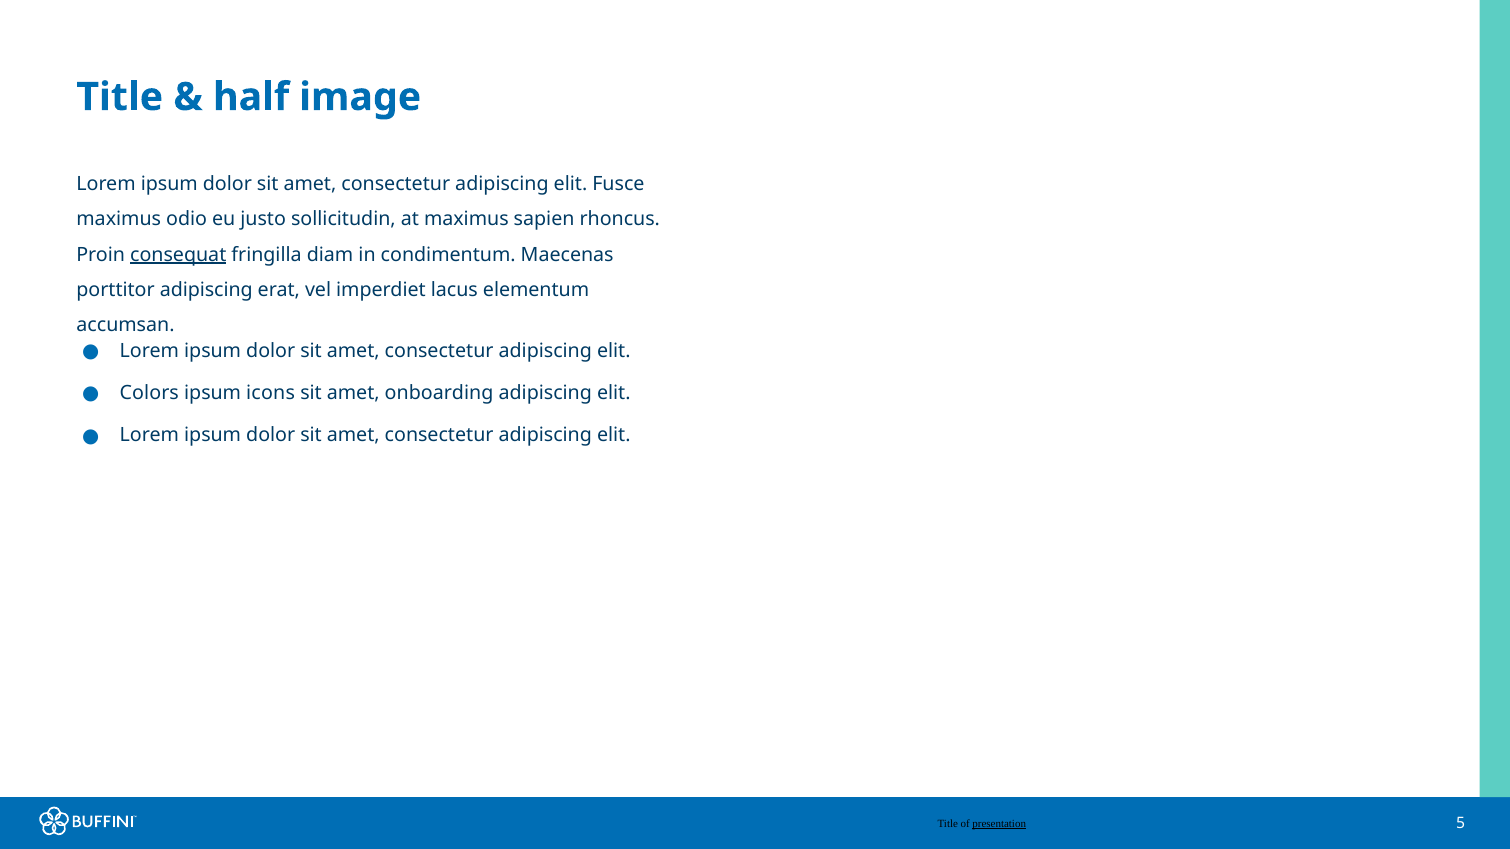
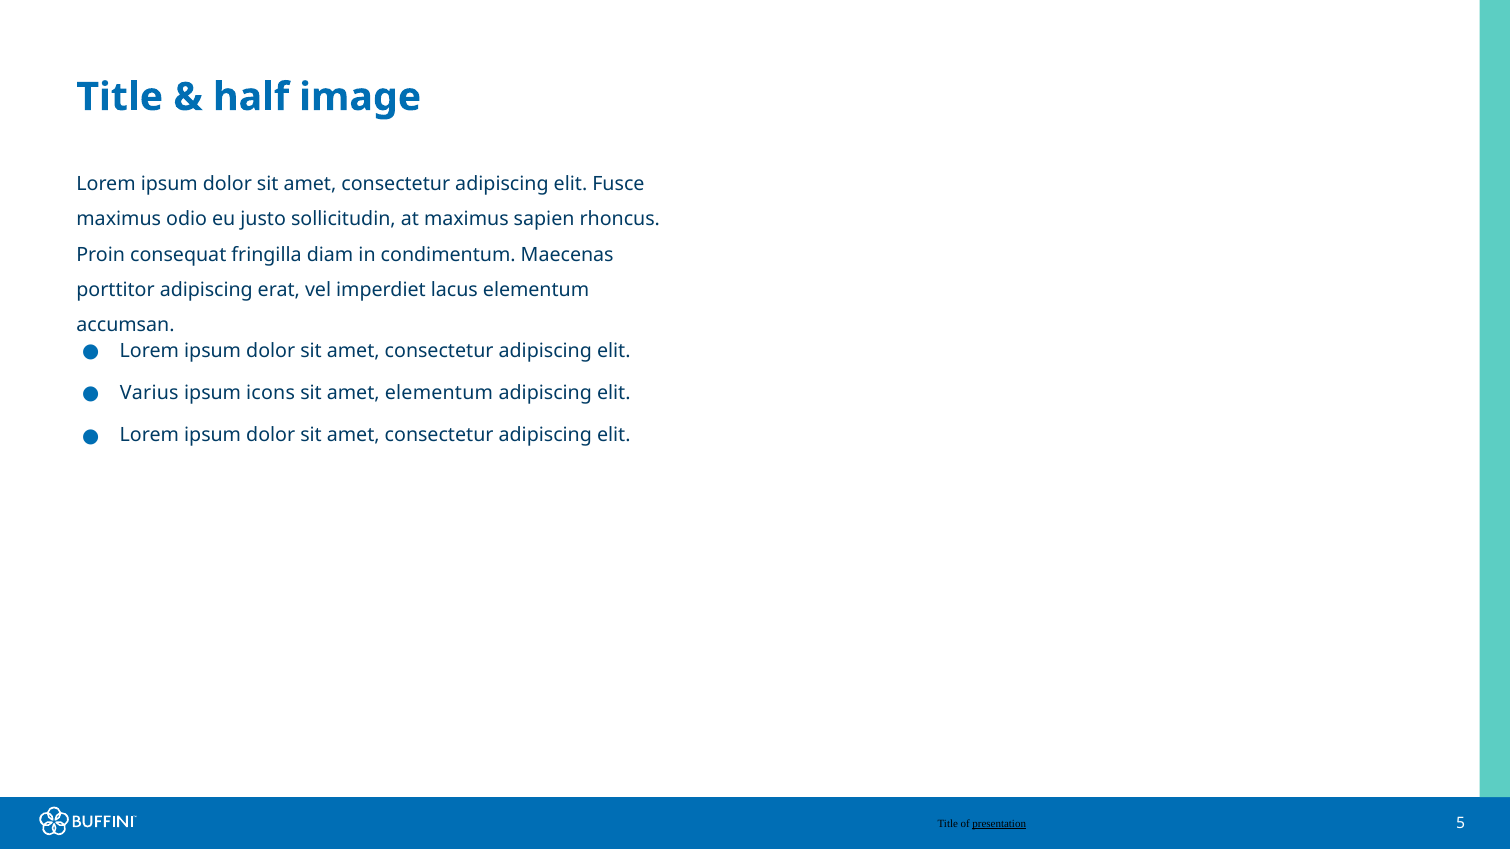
consequat underline: present -> none
Colors: Colors -> Varius
amet onboarding: onboarding -> elementum
